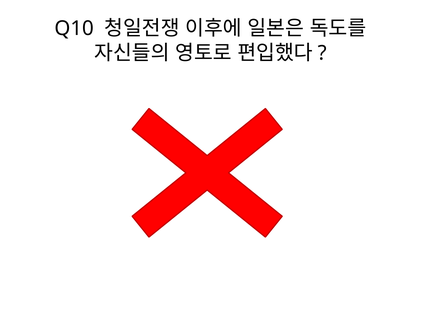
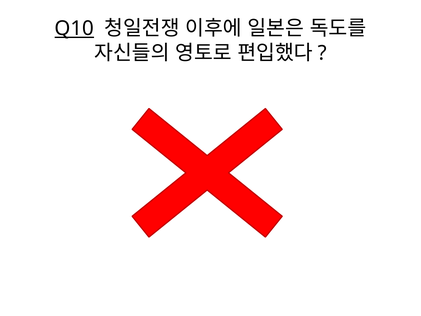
Q10 underline: none -> present
